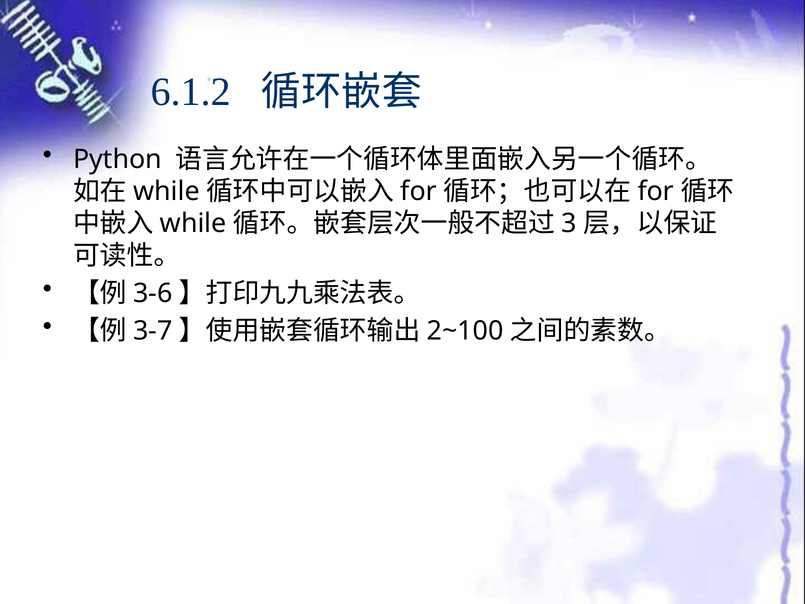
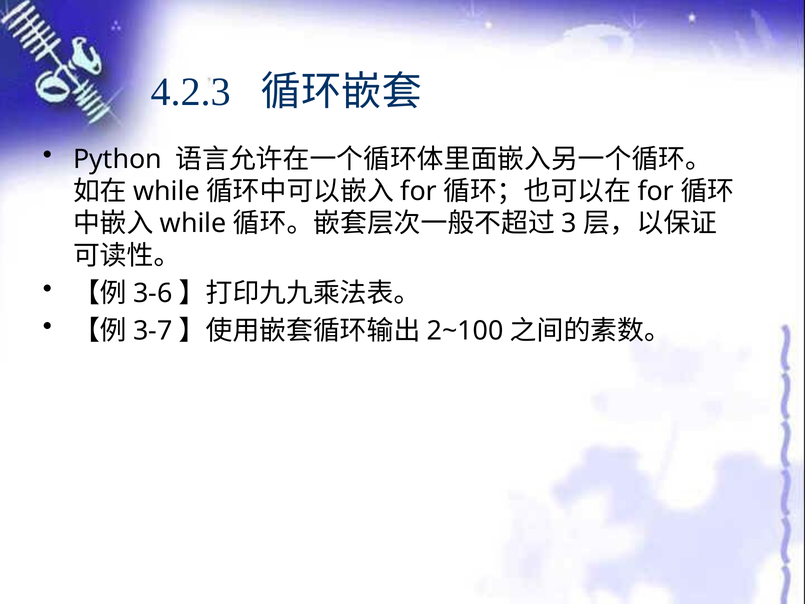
6.1.2: 6.1.2 -> 4.2.3
